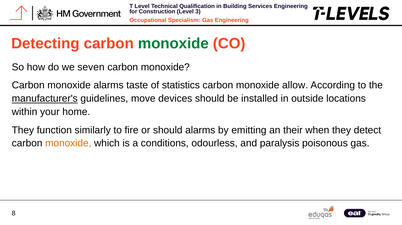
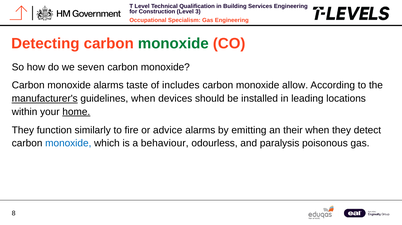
statistics: statistics -> includes
guidelines move: move -> when
outside: outside -> leading
home underline: none -> present
or should: should -> advice
monoxide at (68, 143) colour: orange -> blue
conditions: conditions -> behaviour
